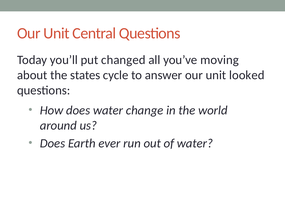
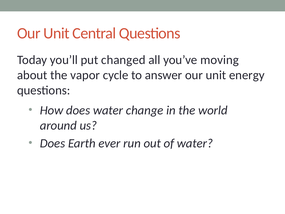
states: states -> vapor
looked: looked -> energy
